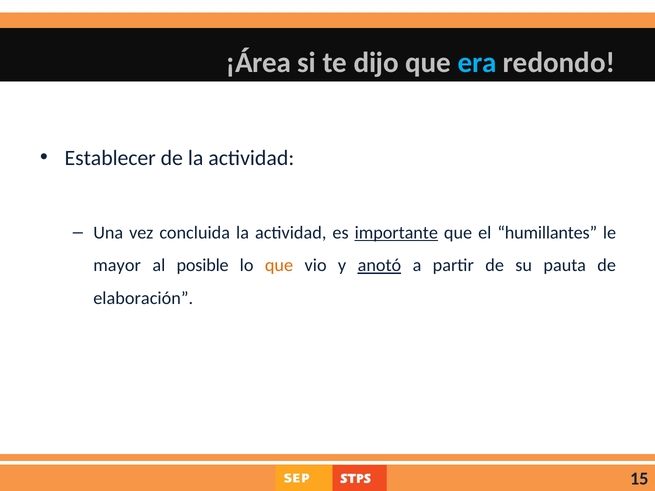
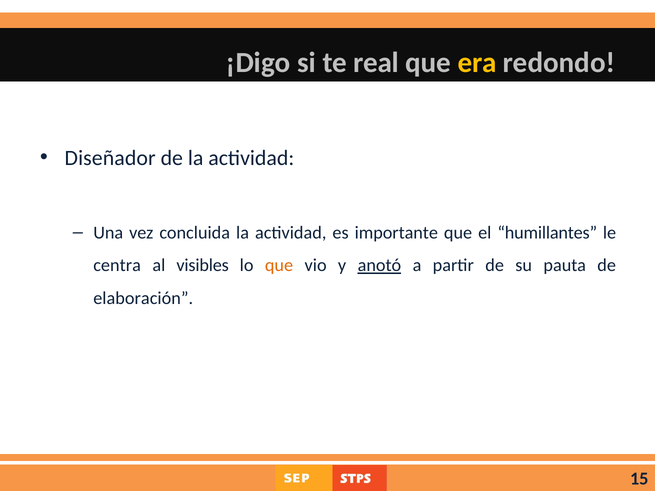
¡Área: ¡Área -> ¡Digo
dijo: dijo -> real
era colour: light blue -> yellow
Establecer: Establecer -> Diseñador
importante underline: present -> none
mayor: mayor -> centra
posible: posible -> visibles
